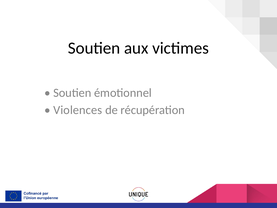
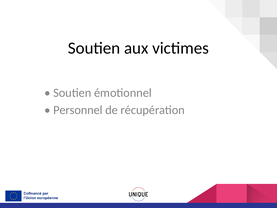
Violences: Violences -> Personnel
